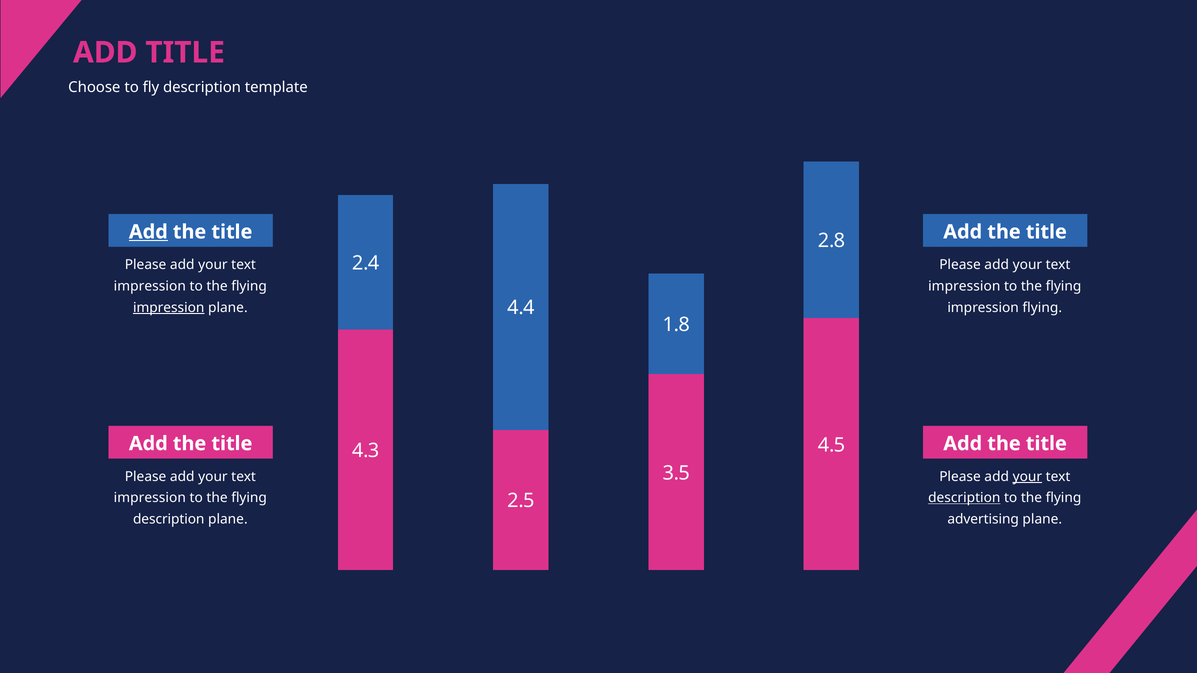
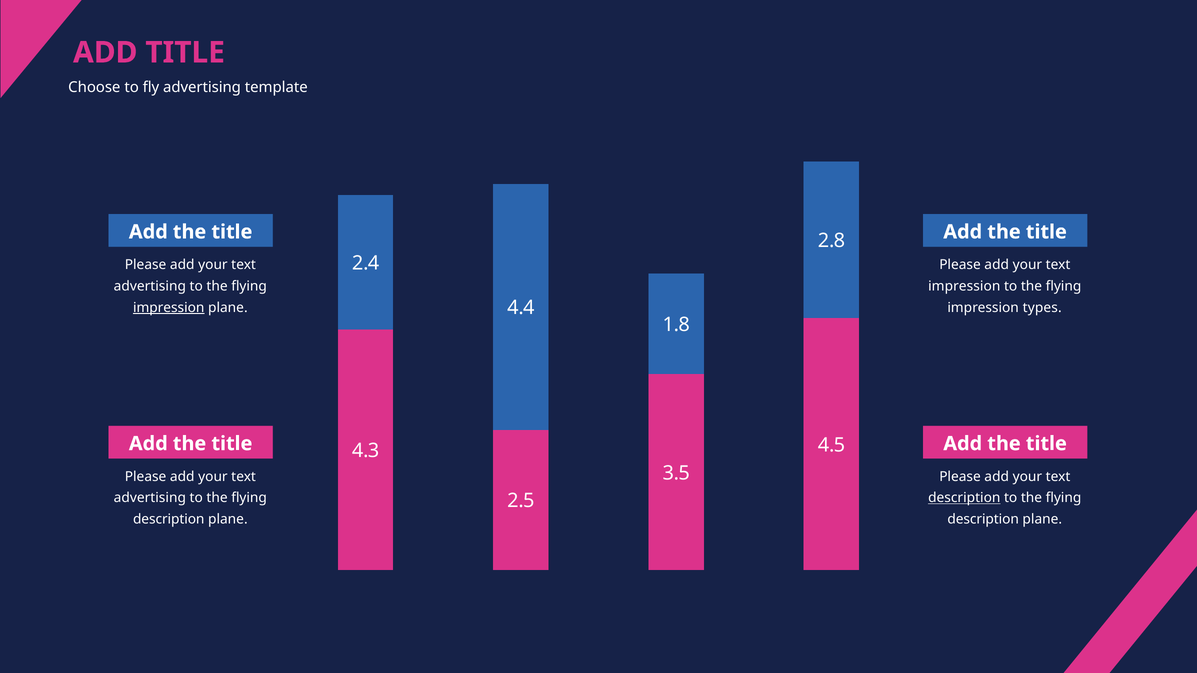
fly description: description -> advertising
Add at (148, 232) underline: present -> none
impression at (150, 286): impression -> advertising
impression flying: flying -> types
your at (1027, 477) underline: present -> none
impression at (150, 498): impression -> advertising
advertising at (983, 520): advertising -> description
